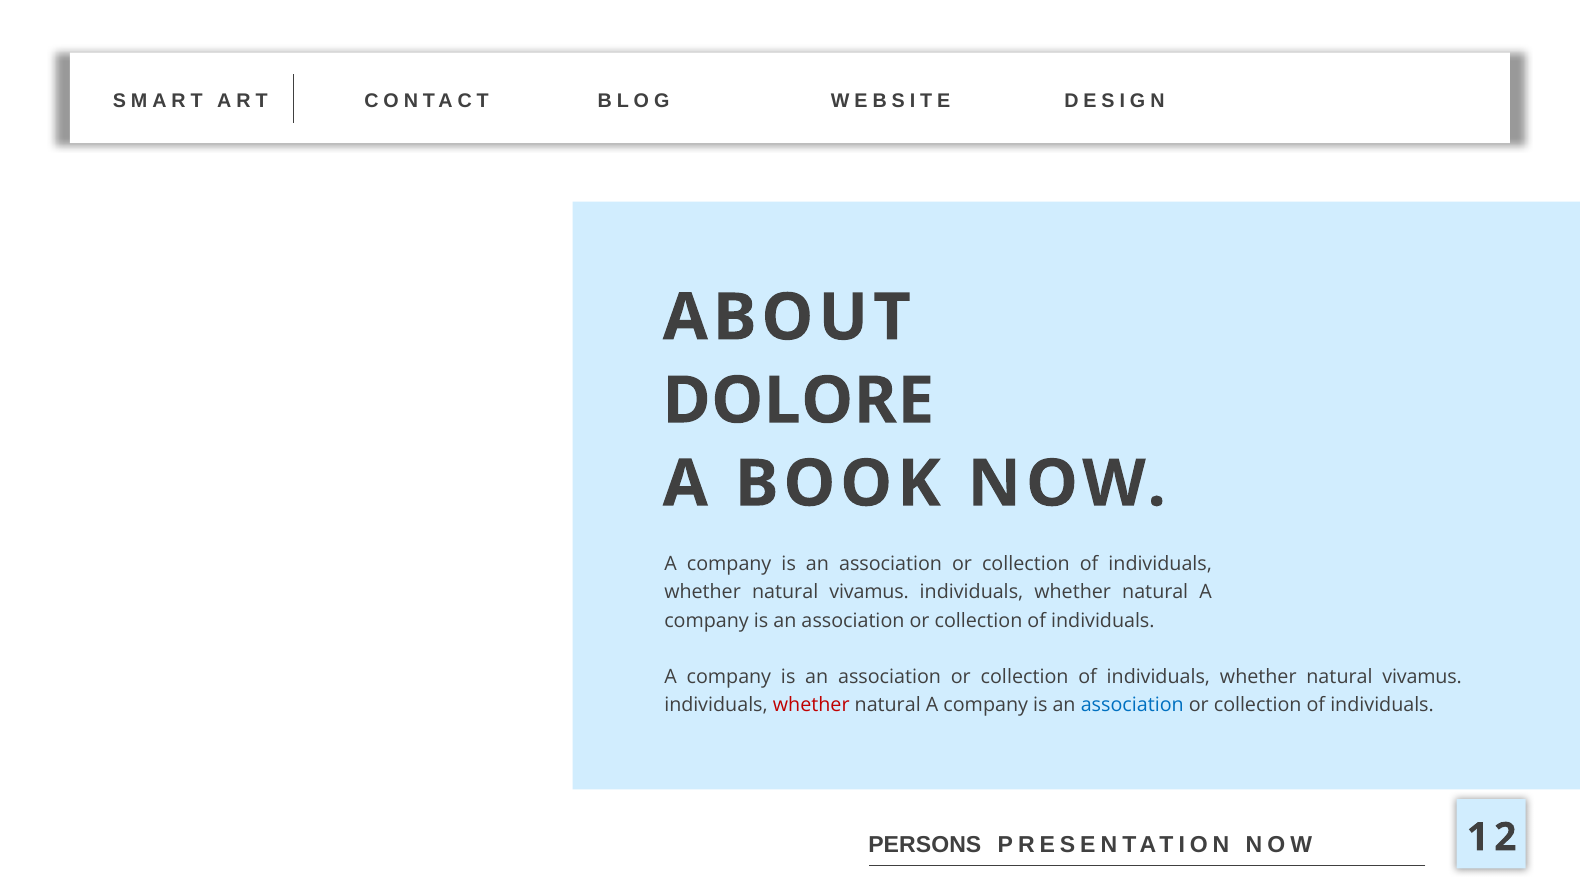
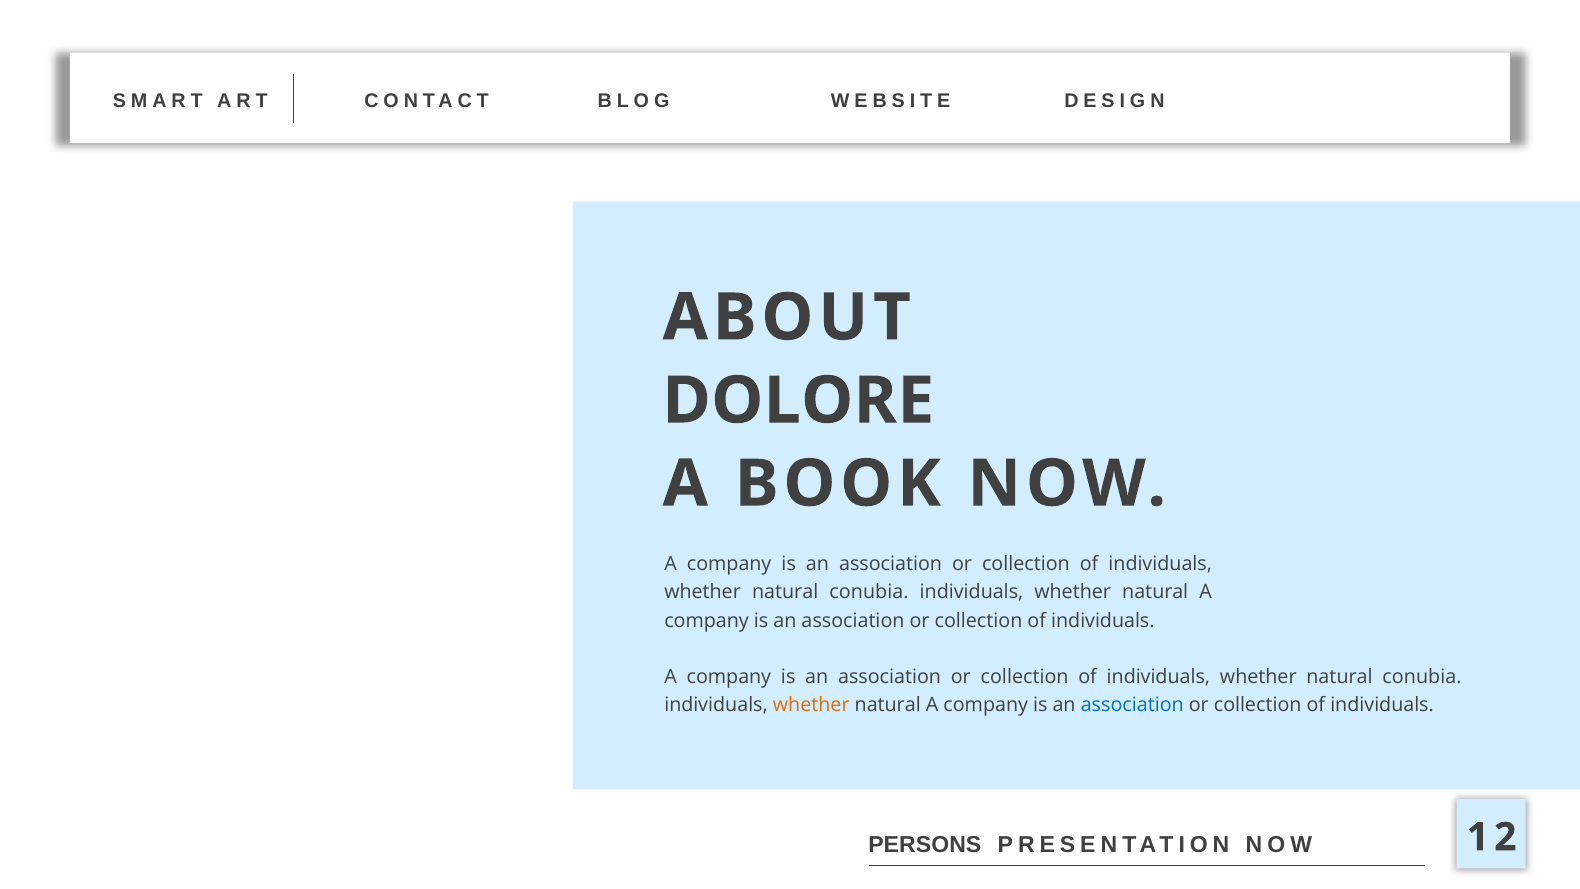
vivamus at (869, 592): vivamus -> conubia
vivamus at (1422, 677): vivamus -> conubia
whether at (811, 705) colour: red -> orange
